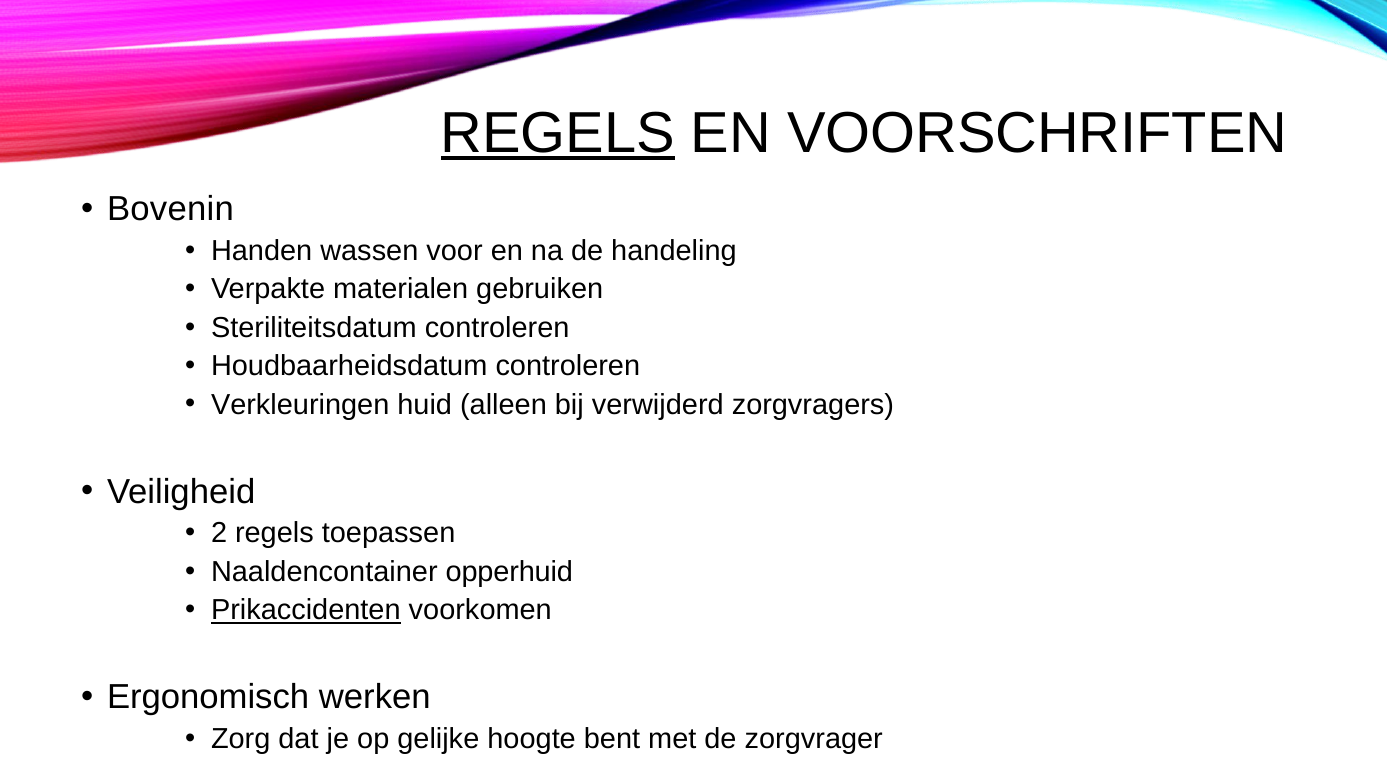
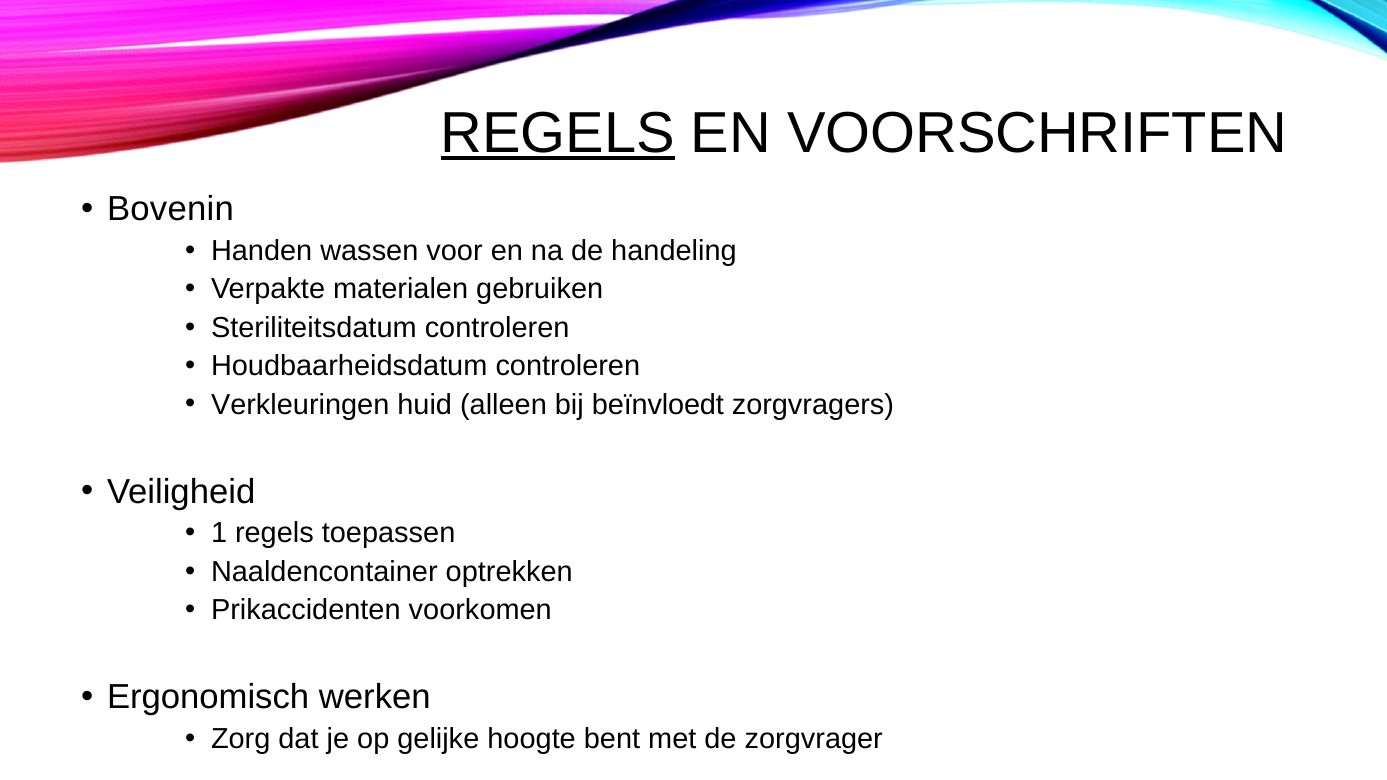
verwijderd: verwijderd -> beïnvloedt
2: 2 -> 1
opperhuid: opperhuid -> optrekken
Prikaccidenten underline: present -> none
